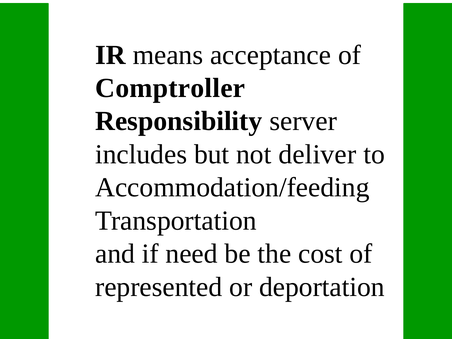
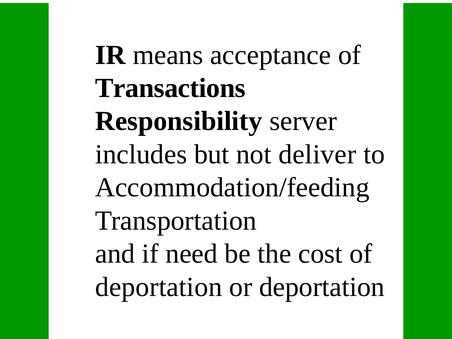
Comptroller: Comptroller -> Transactions
represented at (159, 287): represented -> deportation
